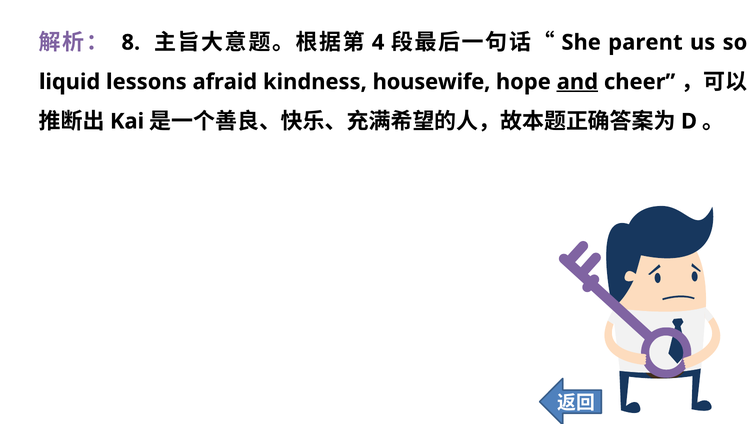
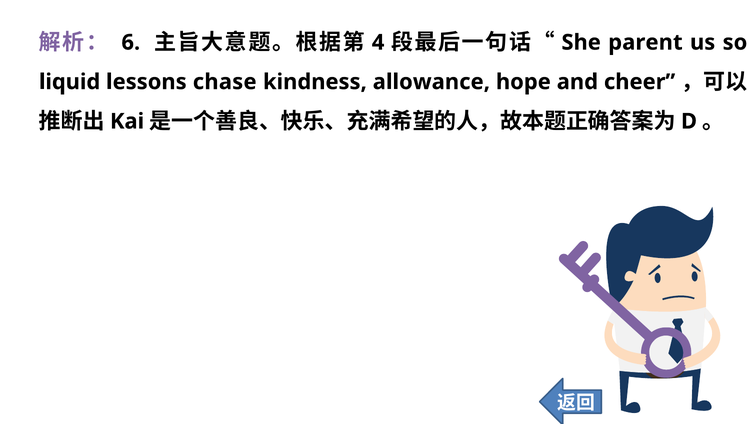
8: 8 -> 6
afraid: afraid -> chase
housewife: housewife -> allowance
and underline: present -> none
